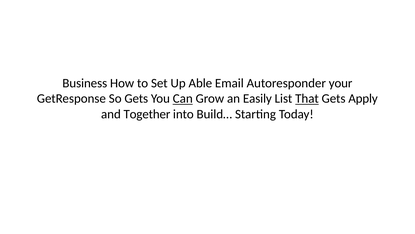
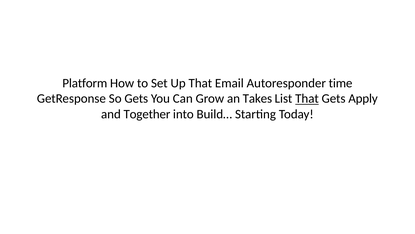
Business: Business -> Platform
Up Able: Able -> That
your: your -> time
Can underline: present -> none
Easily: Easily -> Takes
